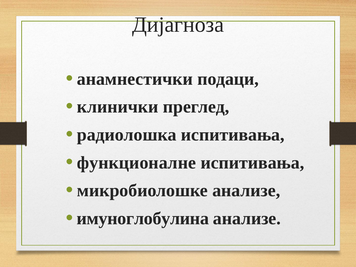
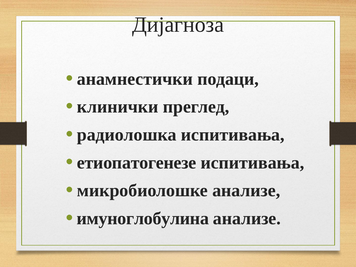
функционалне: функционалне -> етиопатогенезе
